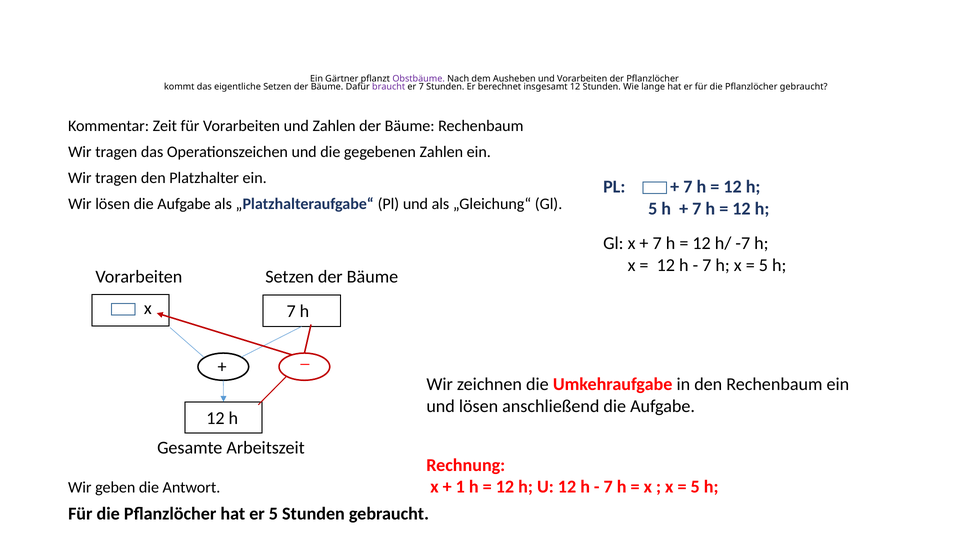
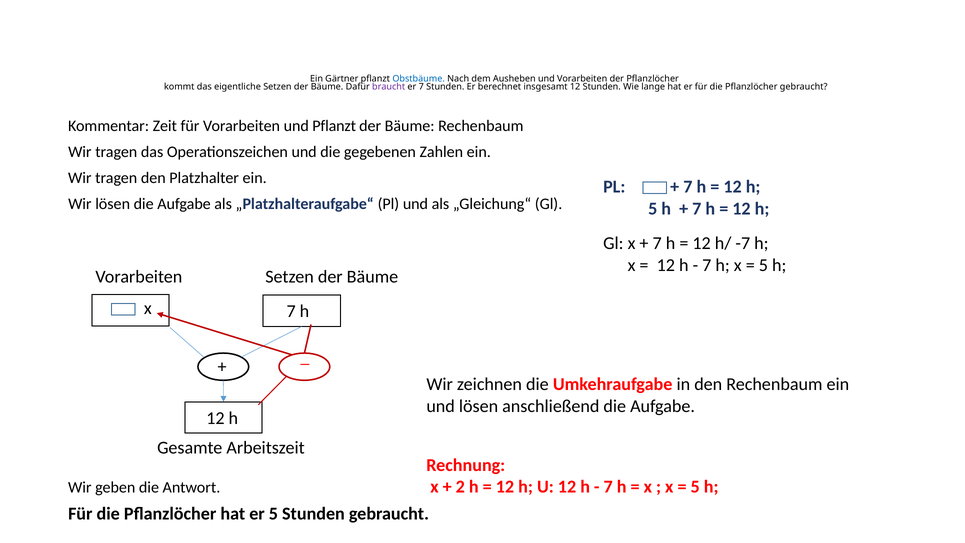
Obstbäume colour: purple -> blue
und Zahlen: Zahlen -> Pflanzt
1: 1 -> 2
